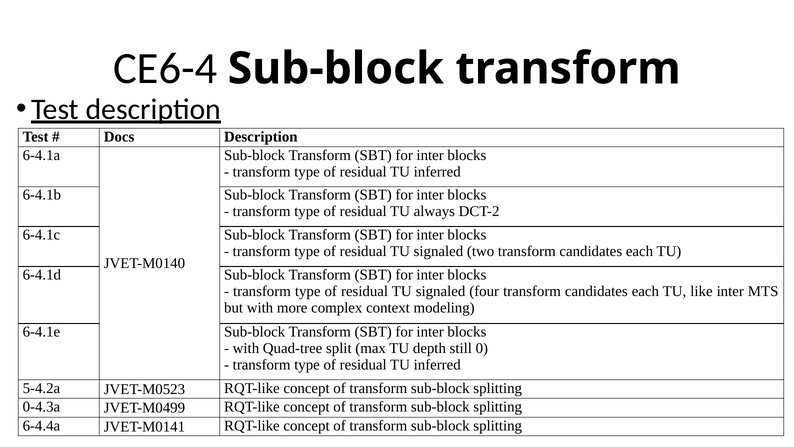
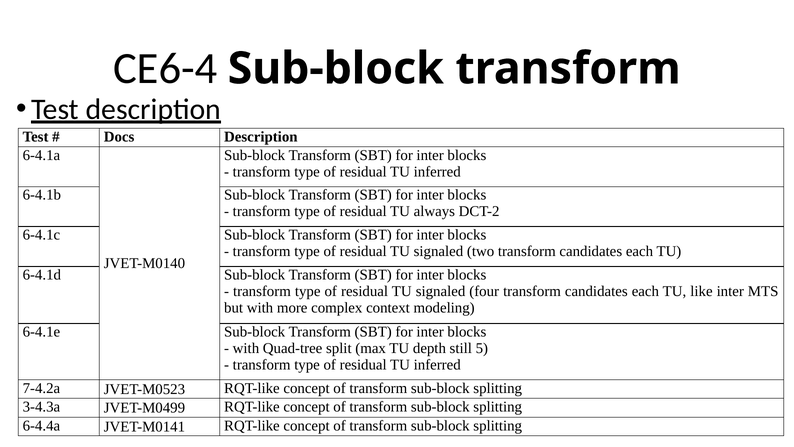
0: 0 -> 5
5-4.2a: 5-4.2a -> 7-4.2a
0-4.3a: 0-4.3a -> 3-4.3a
